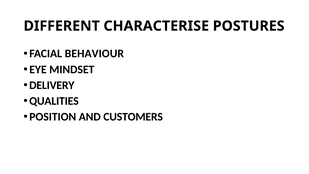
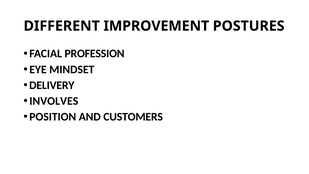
CHARACTERISE: CHARACTERISE -> IMPROVEMENT
BEHAVIOUR: BEHAVIOUR -> PROFESSION
QUALITIES: QUALITIES -> INVOLVES
